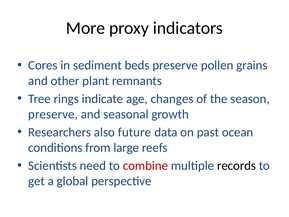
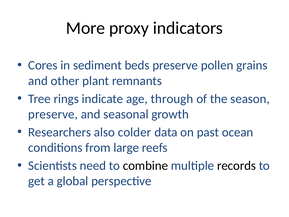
changes: changes -> through
future: future -> colder
combine colour: red -> black
